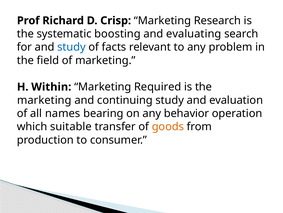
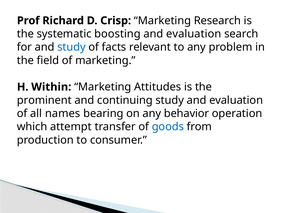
evaluating at (194, 34): evaluating -> evaluation
Required: Required -> Attitudes
marketing at (44, 100): marketing -> prominent
suitable: suitable -> attempt
goods colour: orange -> blue
